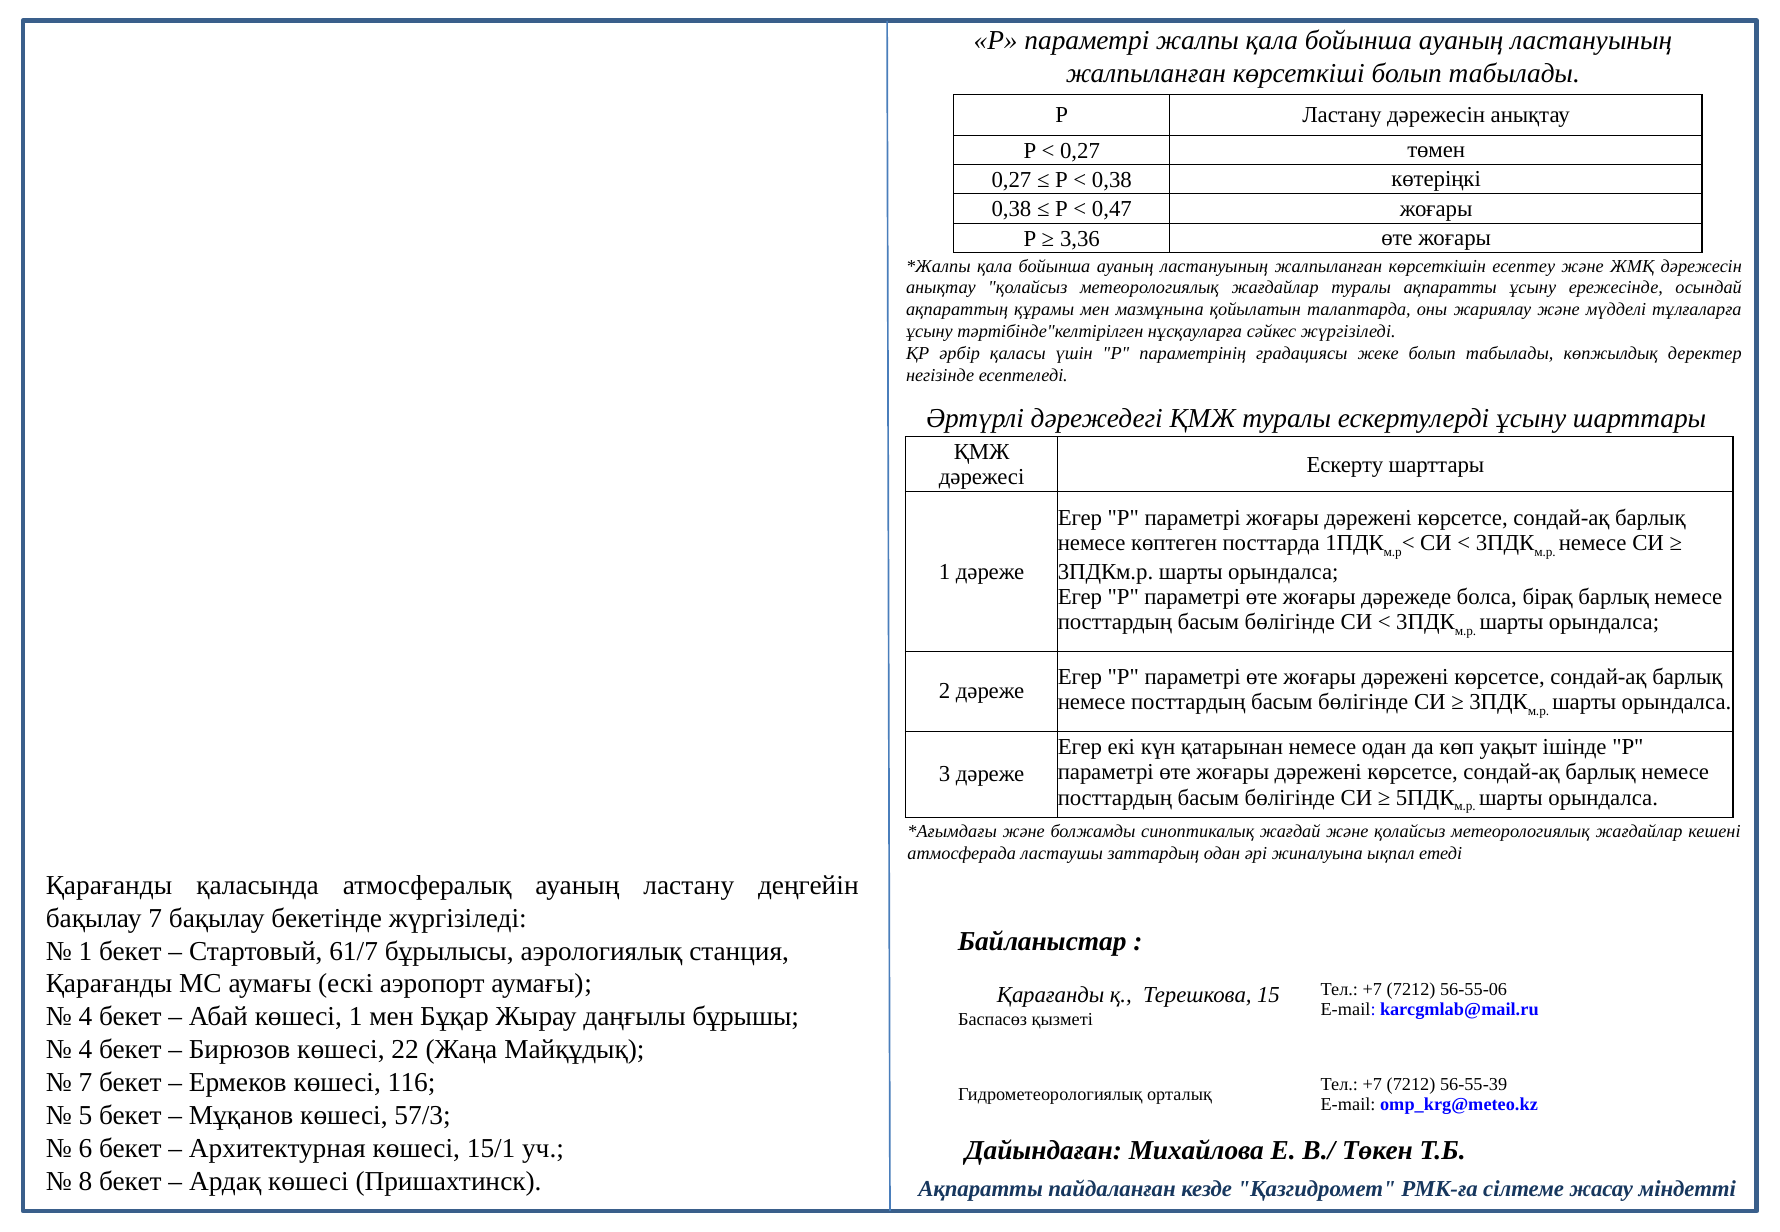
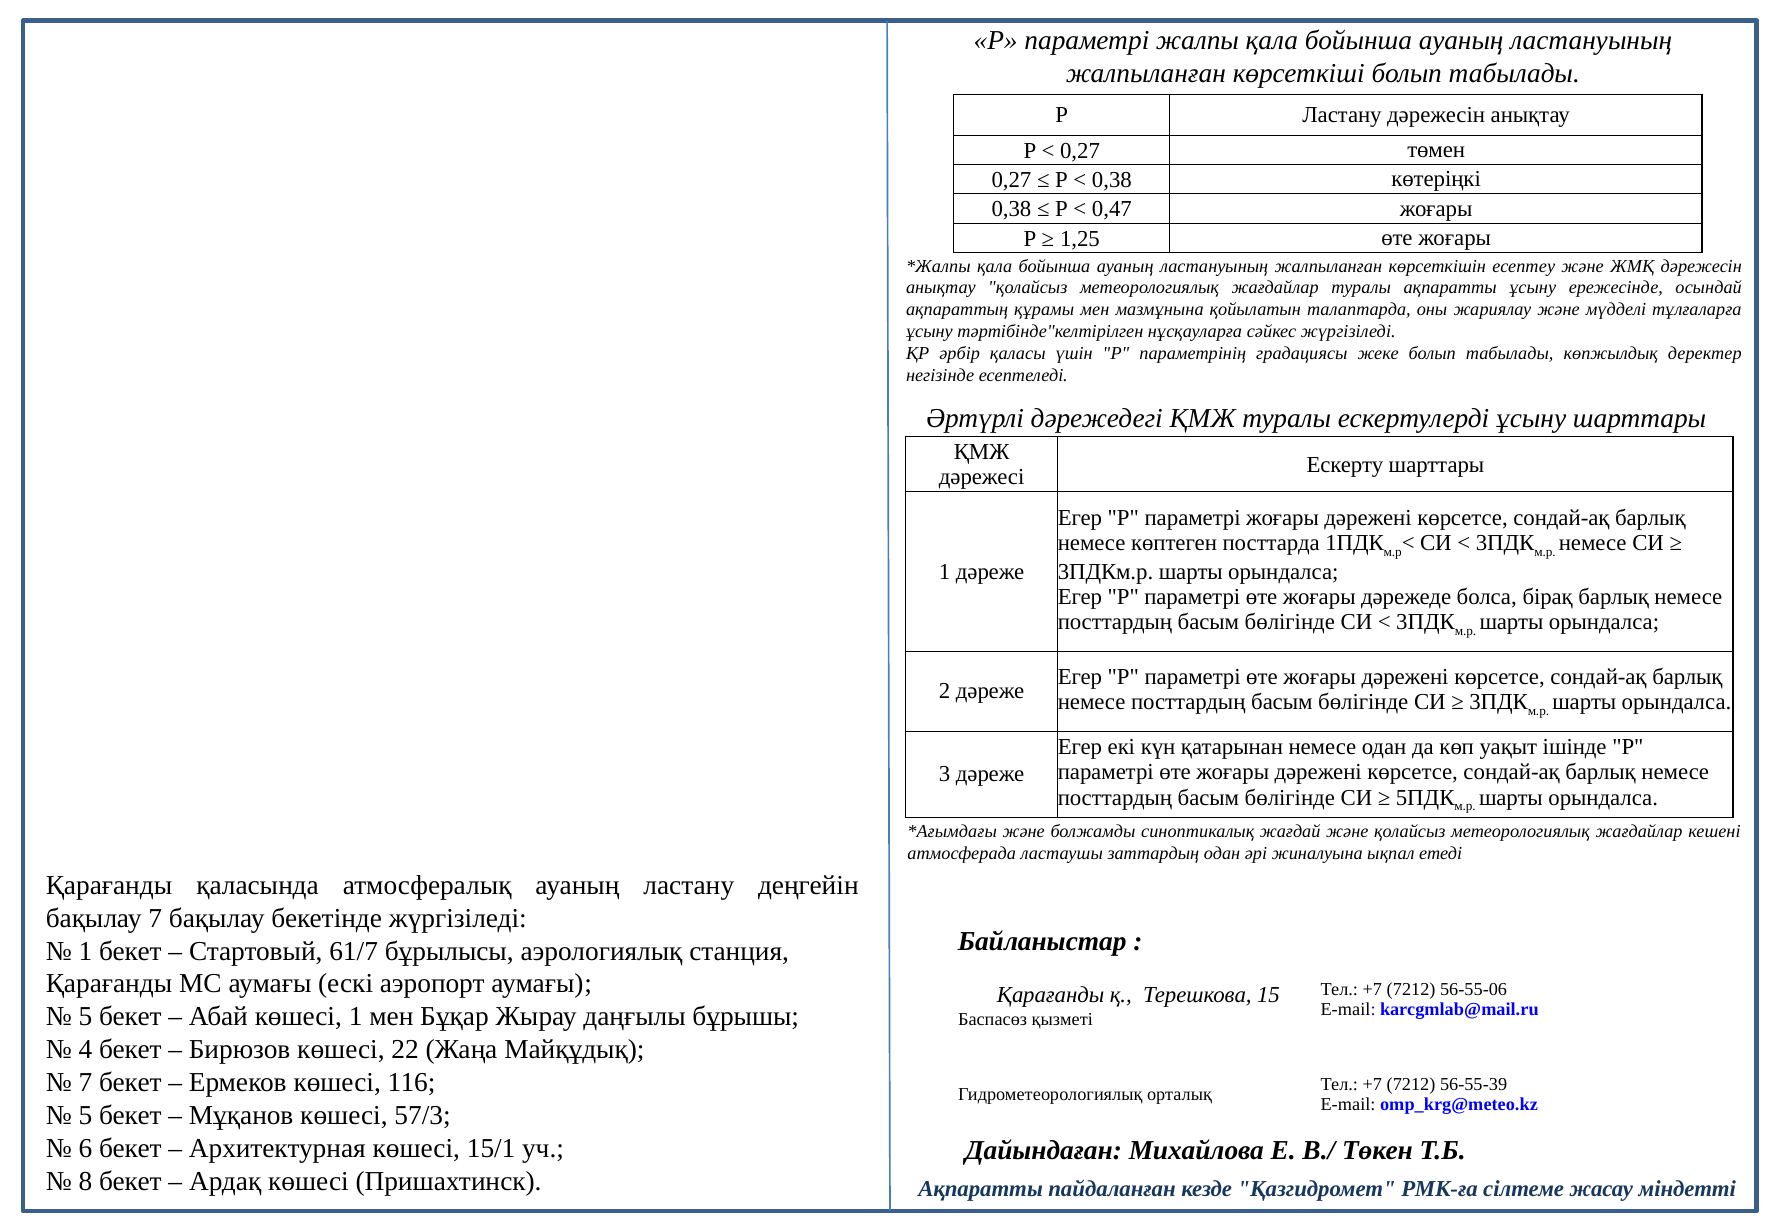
3,36: 3,36 -> 1,25
4 at (86, 1017): 4 -> 5
